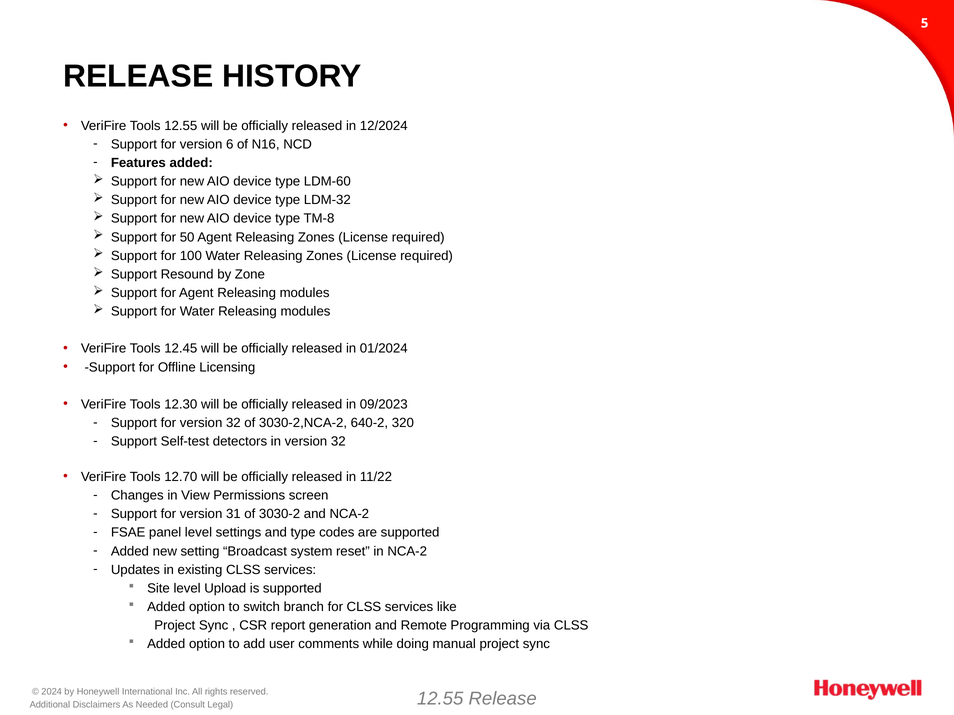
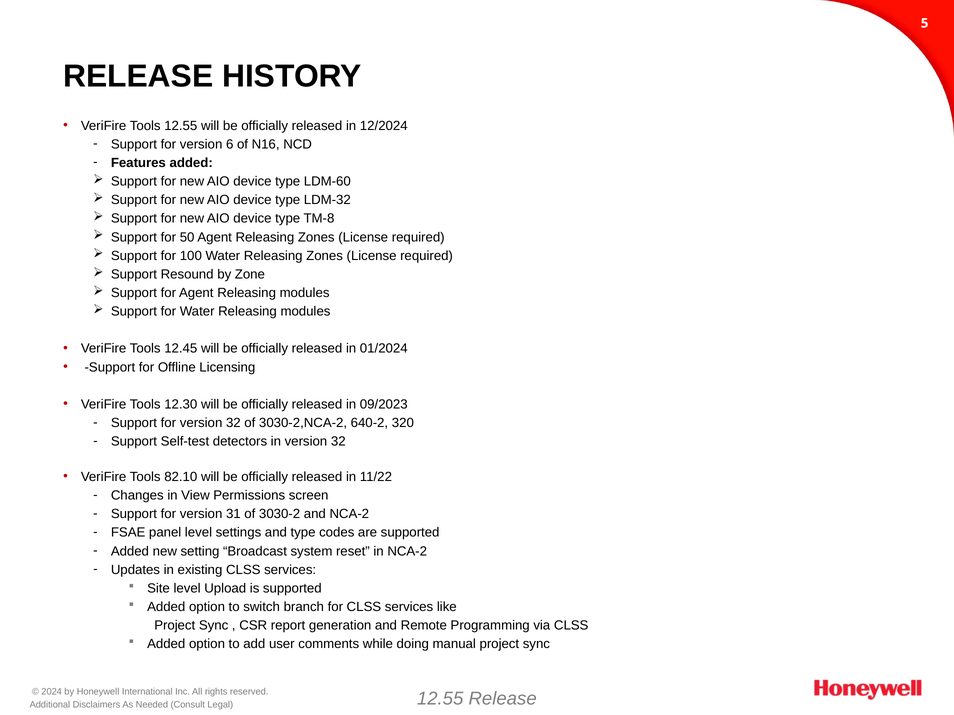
12.70: 12.70 -> 82.10
